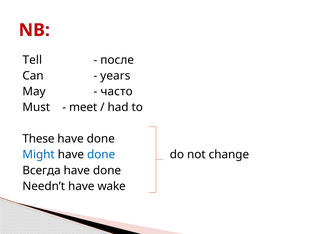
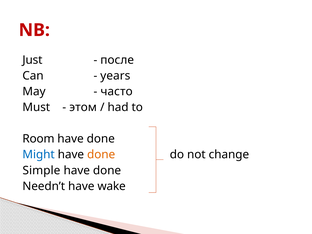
Tell: Tell -> Just
meet: meet -> этом
These: These -> Room
done at (101, 155) colour: blue -> orange
Всегда: Всегда -> Simple
